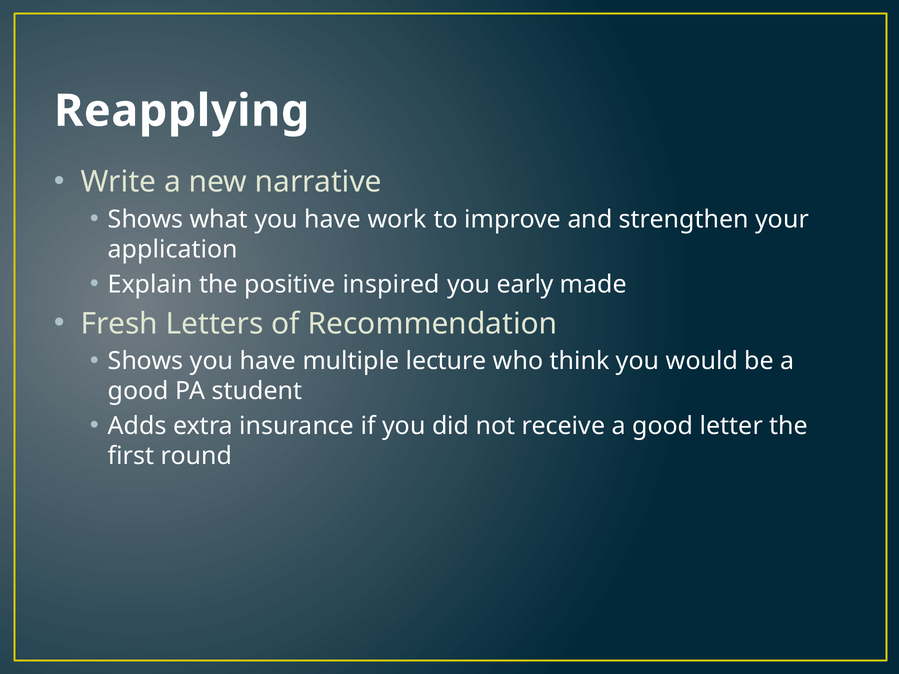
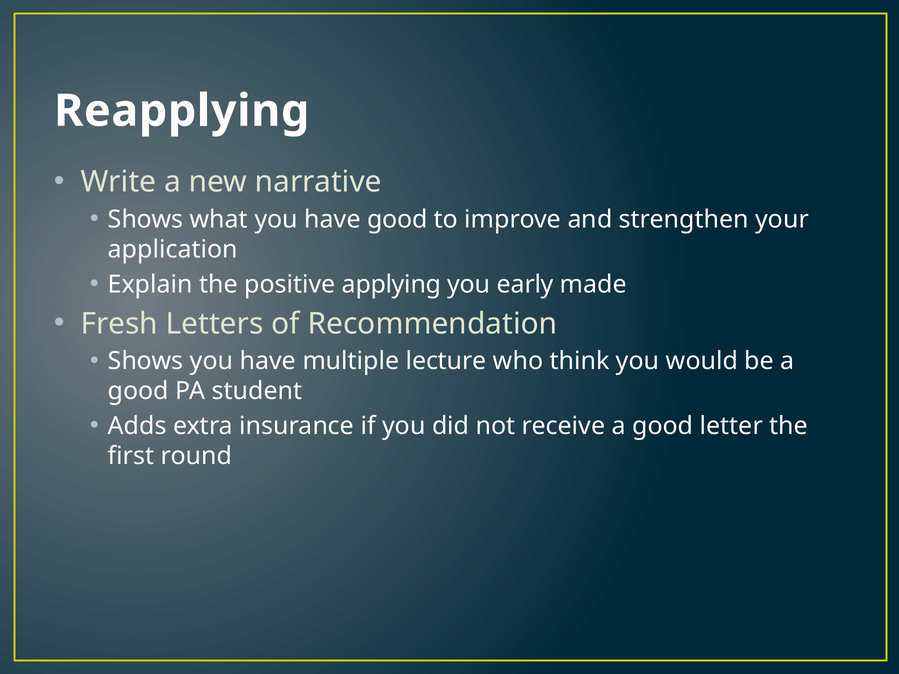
have work: work -> good
inspired: inspired -> applying
